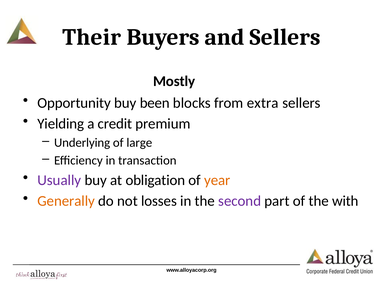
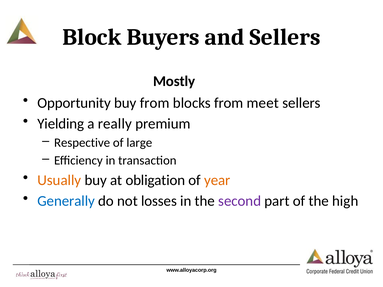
Their: Their -> Block
buy been: been -> from
extra: extra -> meet
credit: credit -> really
Underlying: Underlying -> Respective
Usually colour: purple -> orange
Generally colour: orange -> blue
with: with -> high
